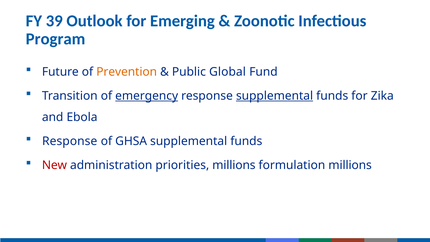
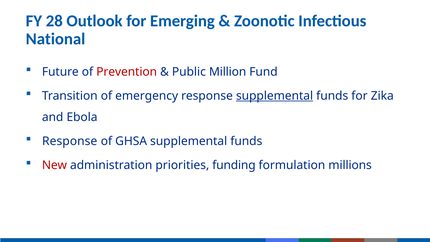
39: 39 -> 28
Program: Program -> National
Prevention colour: orange -> red
Global: Global -> Million
emergency underline: present -> none
priorities millions: millions -> funding
